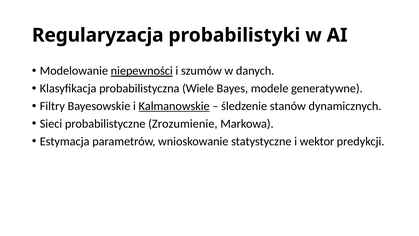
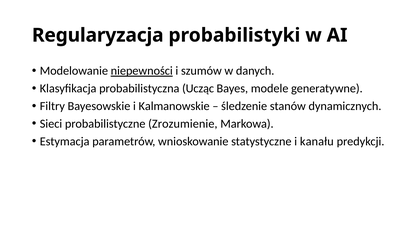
Wiele: Wiele -> Ucząc
Kalmanowskie underline: present -> none
wektor: wektor -> kanału
